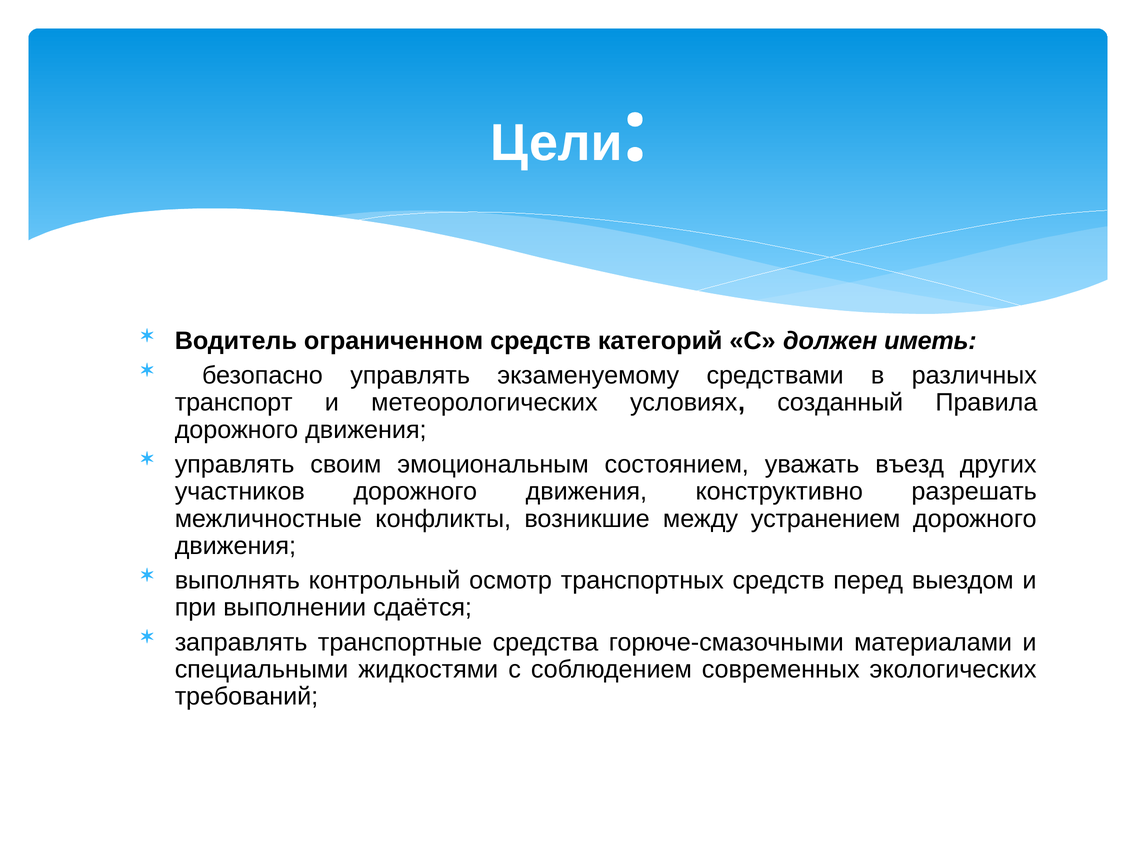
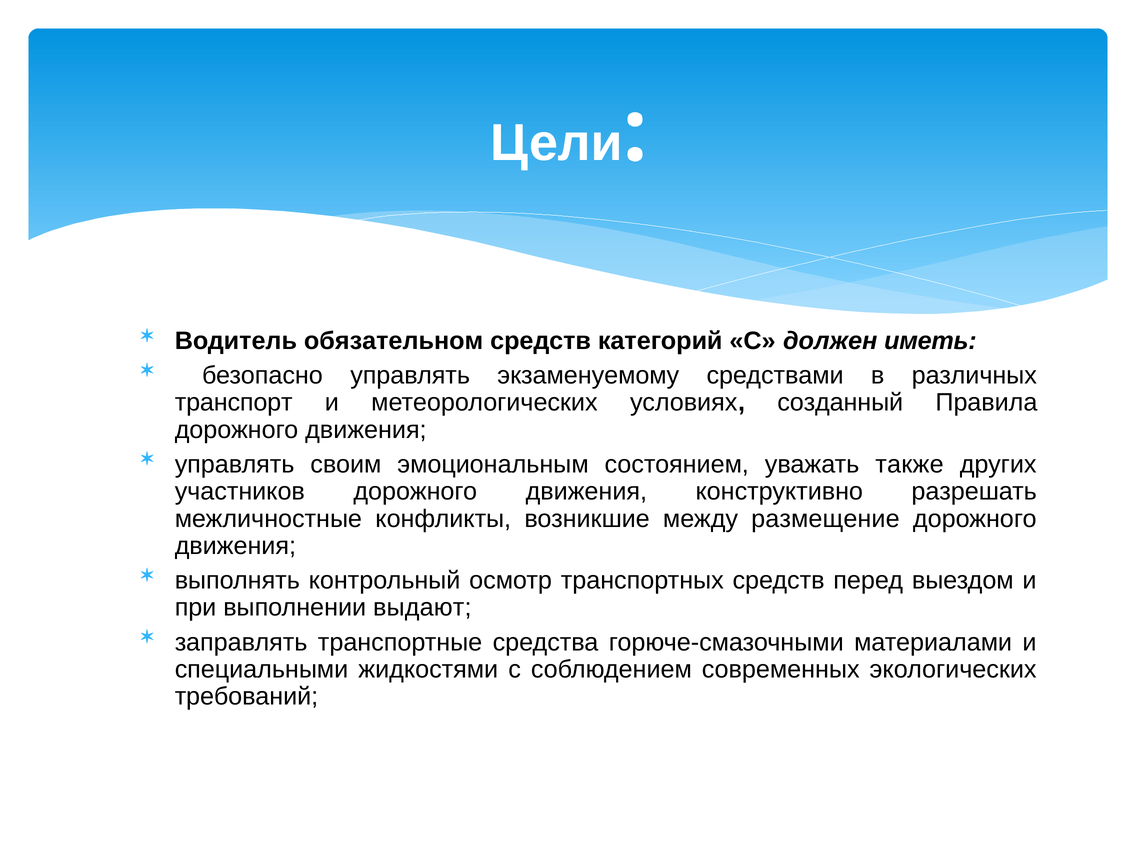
ограниченном: ограниченном -> обязательном
въезд: въезд -> также
устранением: устранением -> размещение
сдаётся: сдаётся -> выдают
